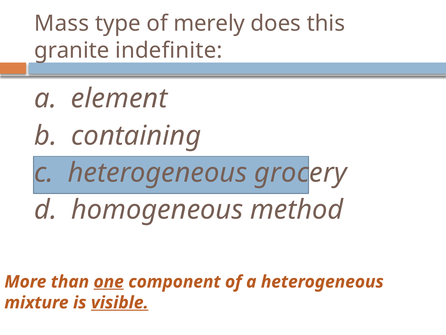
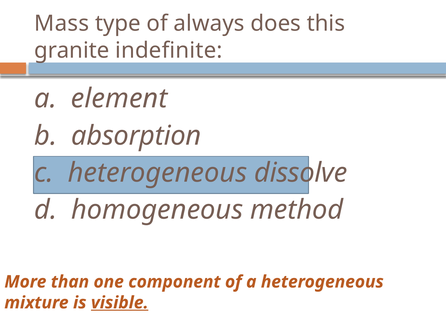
merely: merely -> always
containing: containing -> absorption
grocery: grocery -> dissolve
one underline: present -> none
